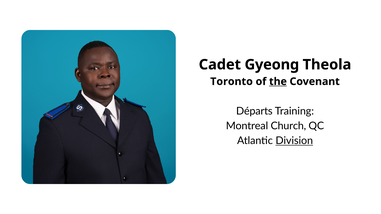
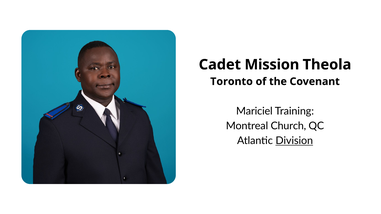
Gyeong: Gyeong -> Mission
the underline: present -> none
Départs: Départs -> Mariciel
